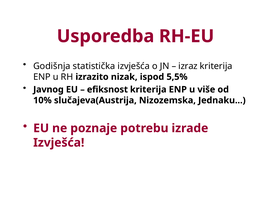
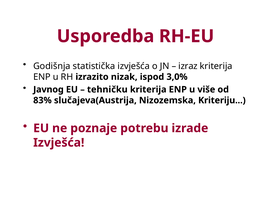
5,5%: 5,5% -> 3,0%
efiksnost: efiksnost -> tehničku
10%: 10% -> 83%
Jednaku: Jednaku -> Kriteriju
